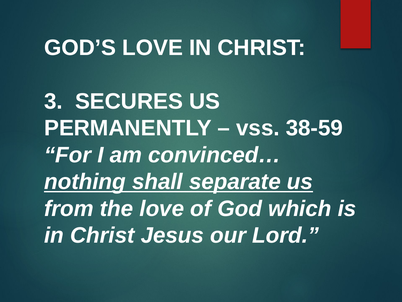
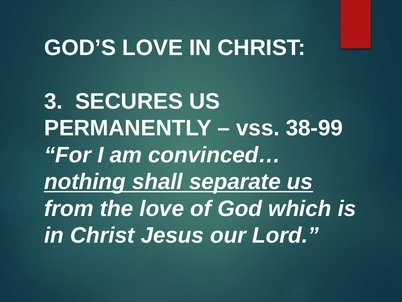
38-59: 38-59 -> 38-99
